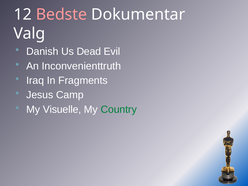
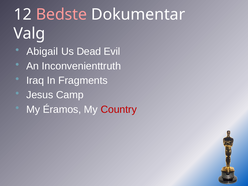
Danish: Danish -> Abigail
Visuelle: Visuelle -> Éramos
Country colour: green -> red
